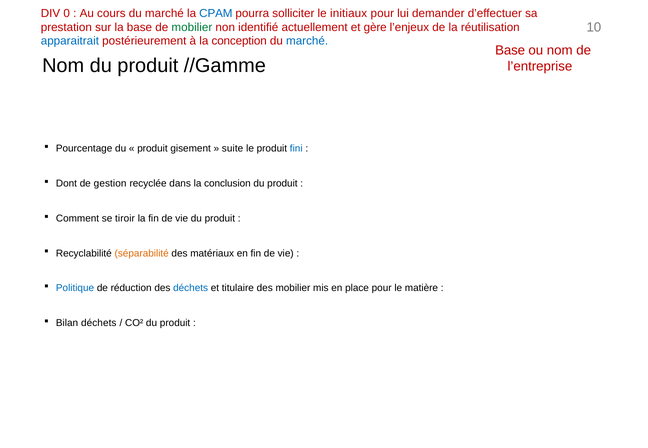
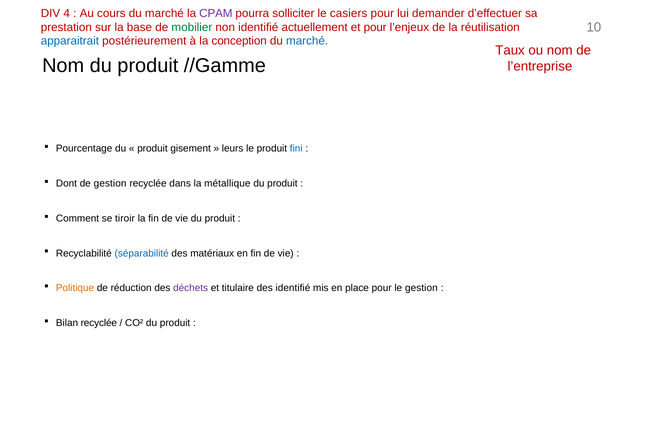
0: 0 -> 4
CPAM colour: blue -> purple
initiaux: initiaux -> casiers
et gère: gère -> pour
Base at (510, 50): Base -> Taux
suite: suite -> leurs
conclusion: conclusion -> métallique
séparabilité colour: orange -> blue
Politique colour: blue -> orange
déchets at (191, 289) colour: blue -> purple
des mobilier: mobilier -> identifié
le matière: matière -> gestion
Bilan déchets: déchets -> recyclée
